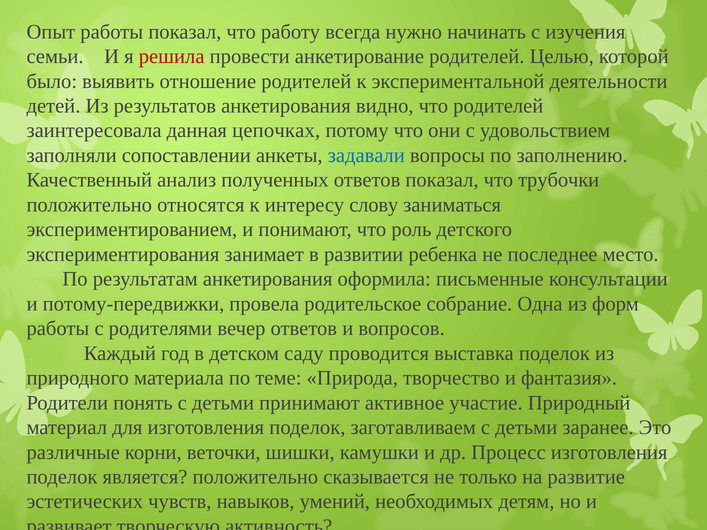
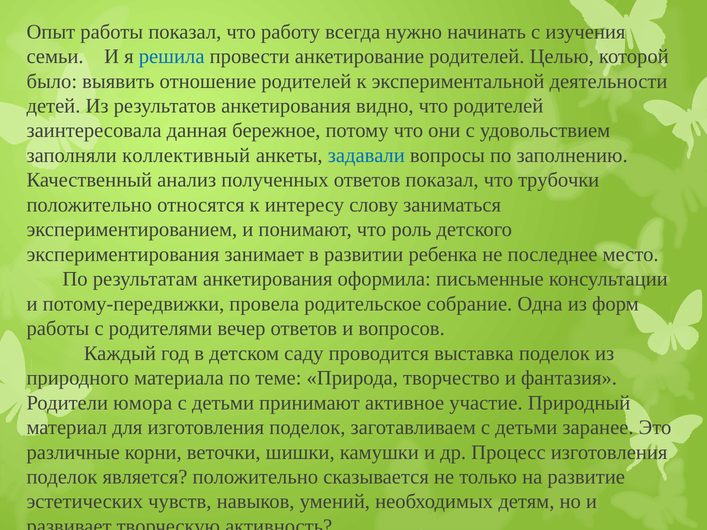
решила colour: red -> blue
цепочках: цепочках -> бережное
сопоставлении: сопоставлении -> коллективный
понять: понять -> юмора
